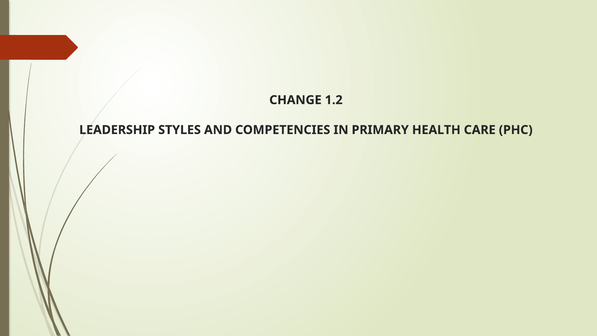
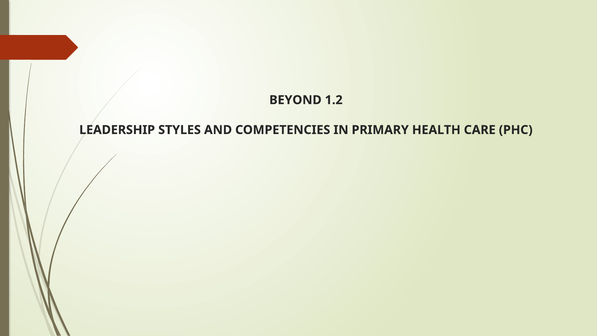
CHANGE: CHANGE -> BEYOND
